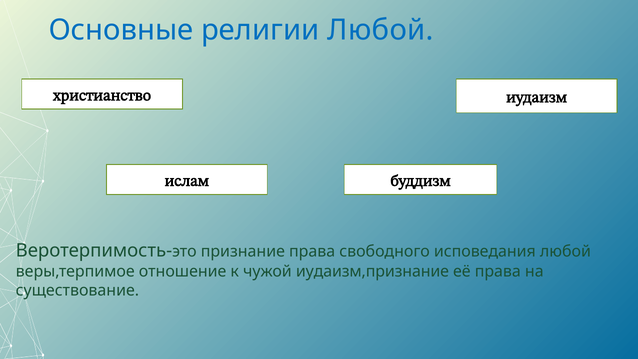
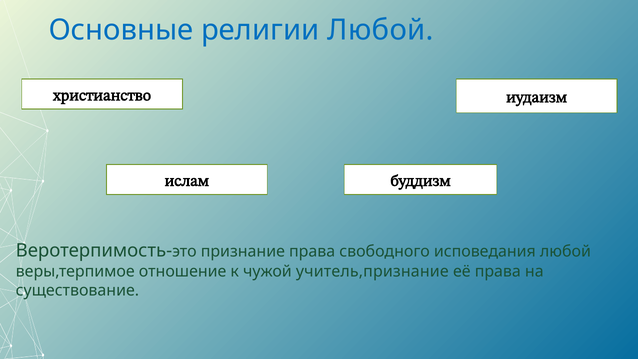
иудаизм,признание: иудаизм,признание -> учитель,признание
